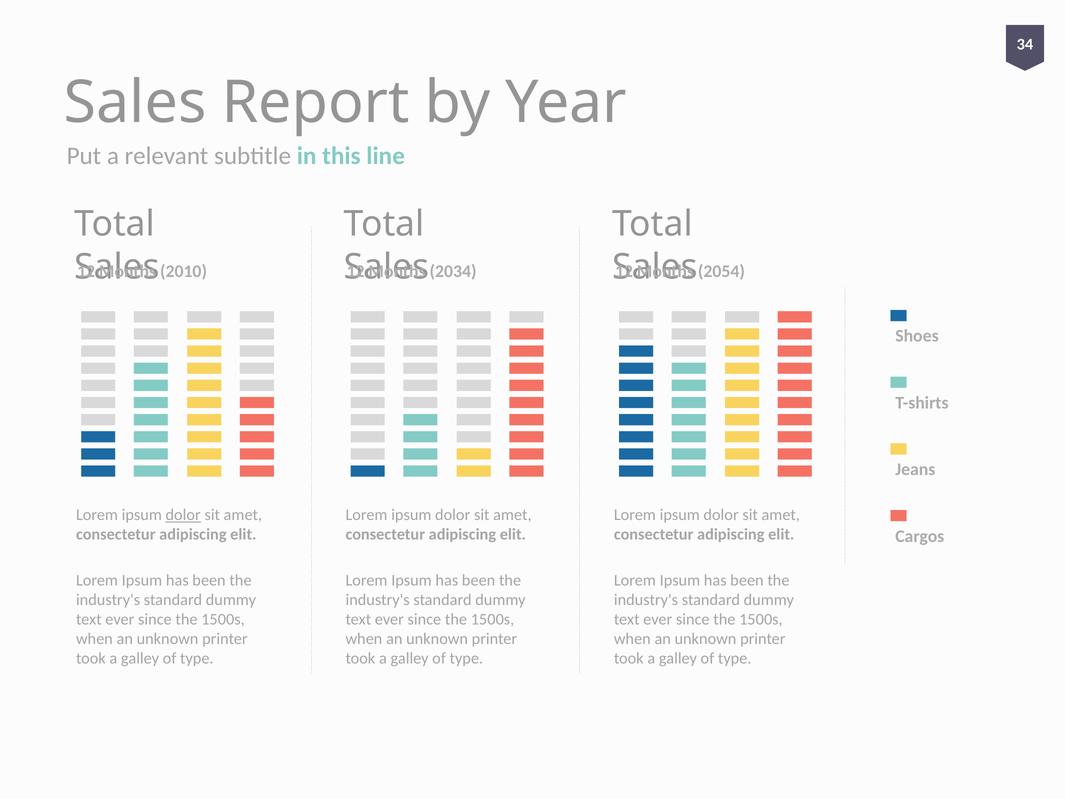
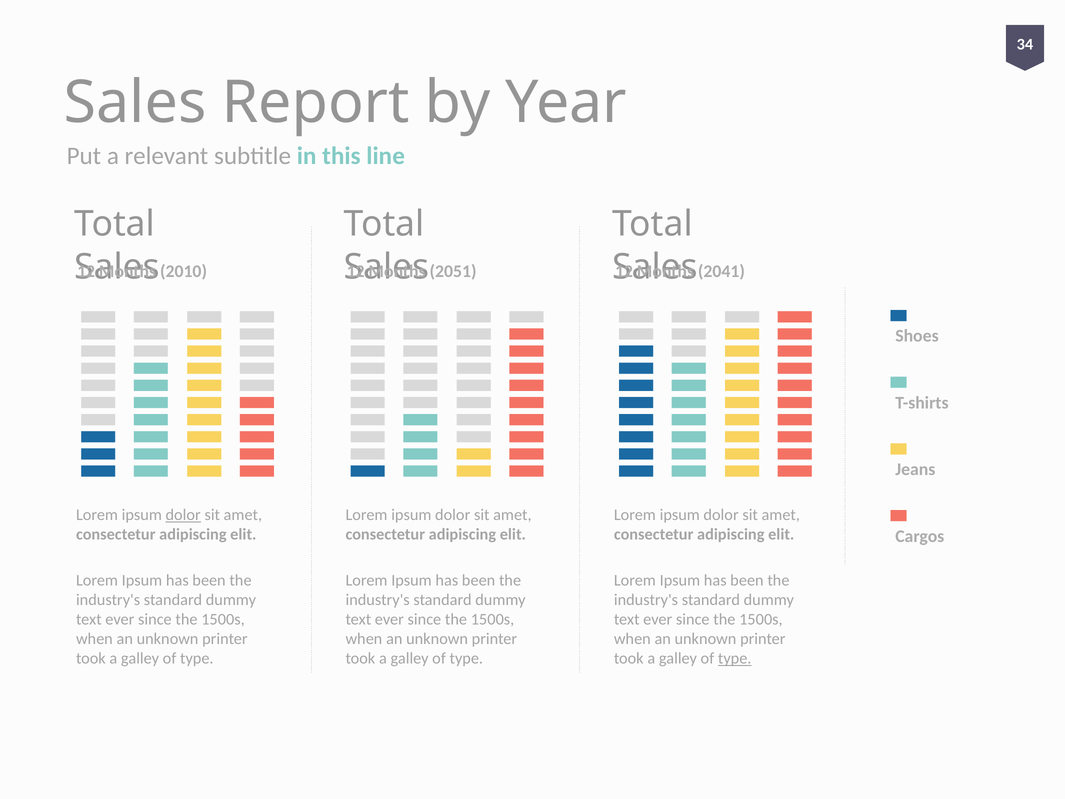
2034: 2034 -> 2051
2054: 2054 -> 2041
type at (735, 658) underline: none -> present
